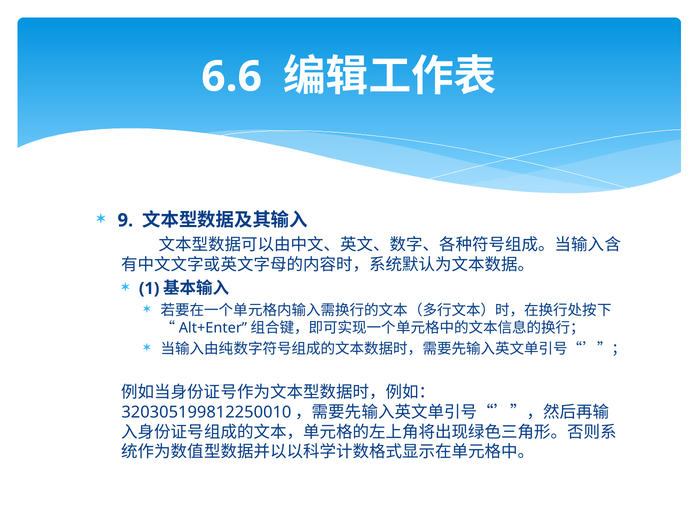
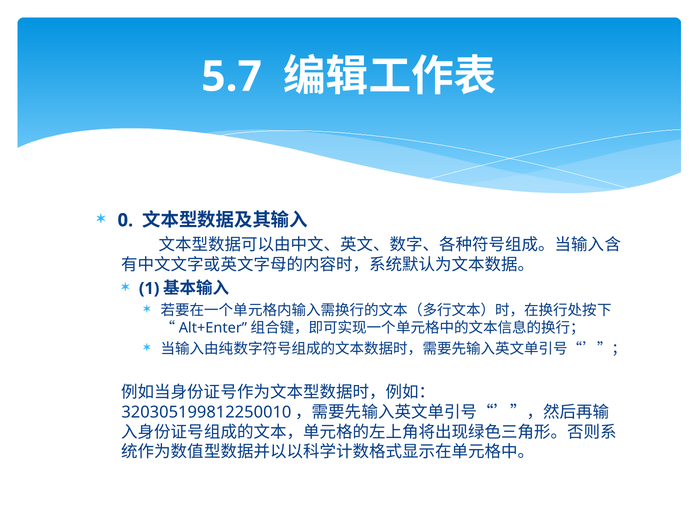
6.6: 6.6 -> 5.7
9: 9 -> 0
